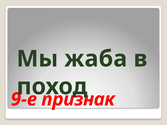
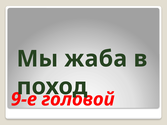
признак: признак -> головой
